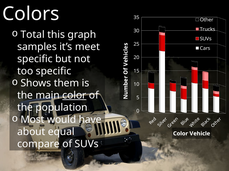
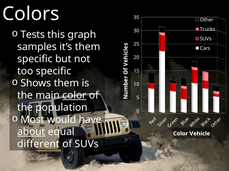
Total: Total -> Tests
it’s meet: meet -> them
about underline: none -> present
compare: compare -> different
